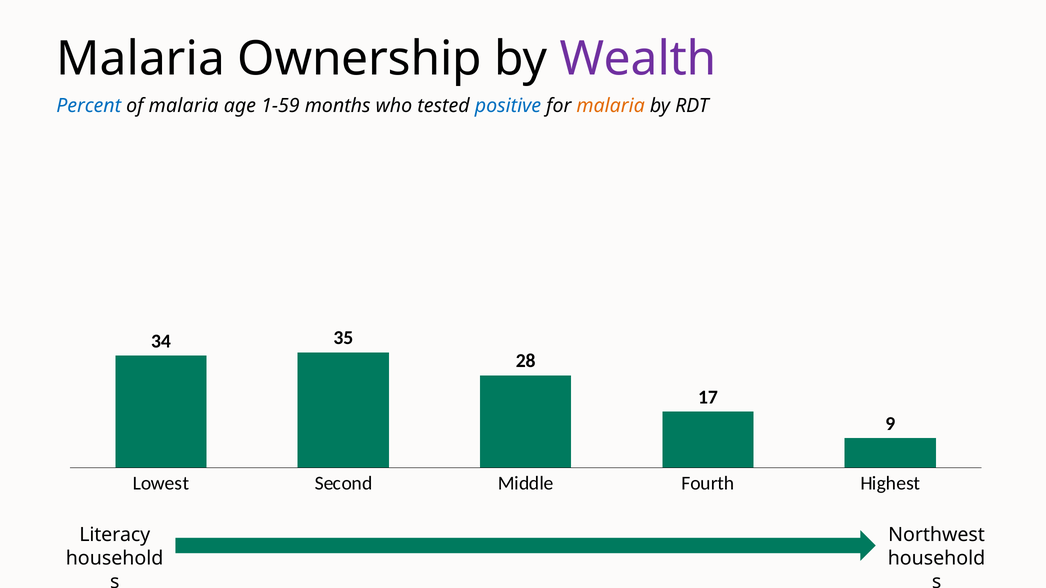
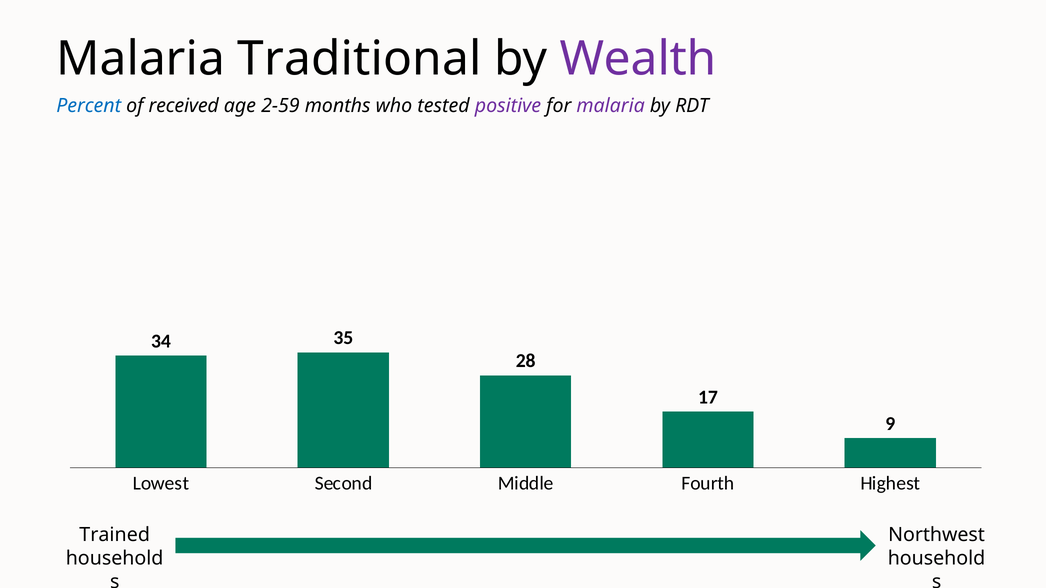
Ownership: Ownership -> Traditional
of malaria: malaria -> received
1-59: 1-59 -> 2-59
positive colour: blue -> purple
malaria at (611, 106) colour: orange -> purple
Literacy: Literacy -> Trained
